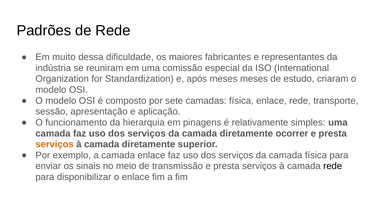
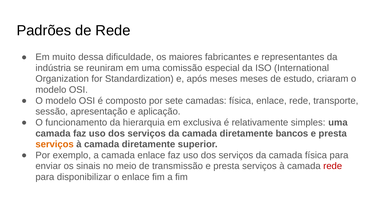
pinagens: pinagens -> exclusiva
ocorrer: ocorrer -> bancos
rede at (333, 166) colour: black -> red
